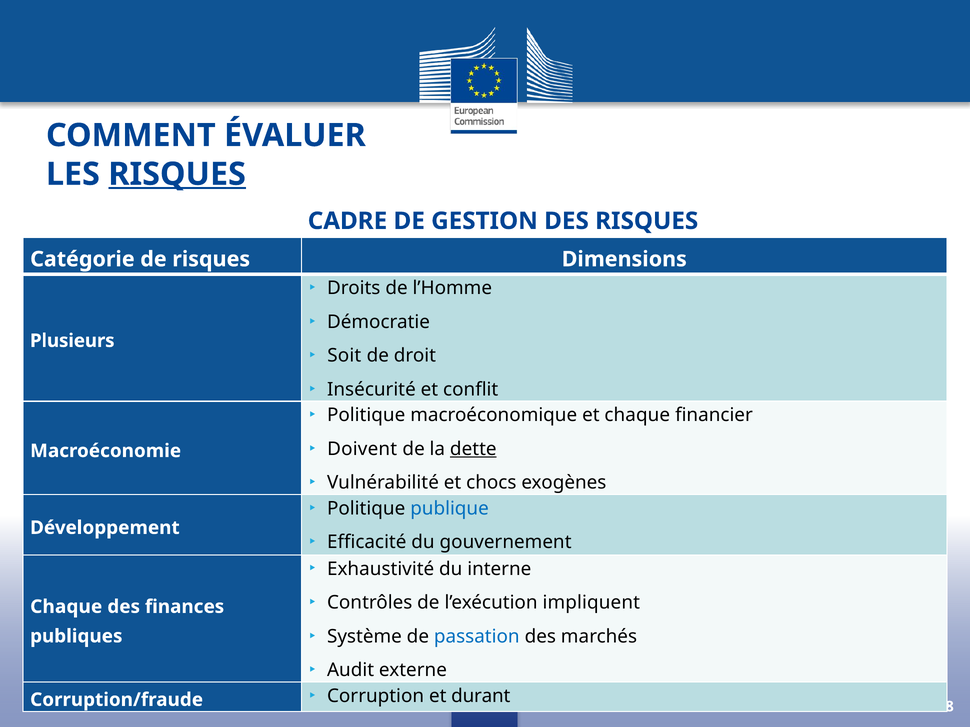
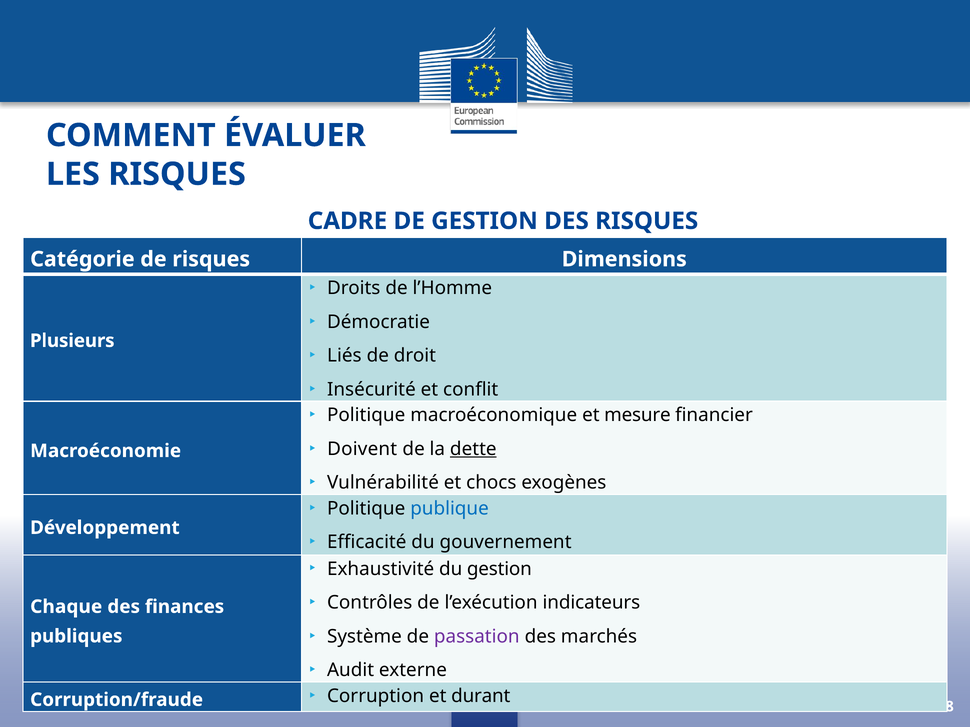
RISQUES at (177, 174) underline: present -> none
Soit: Soit -> Liés
et chaque: chaque -> mesure
du interne: interne -> gestion
impliquent: impliquent -> indicateurs
passation colour: blue -> purple
